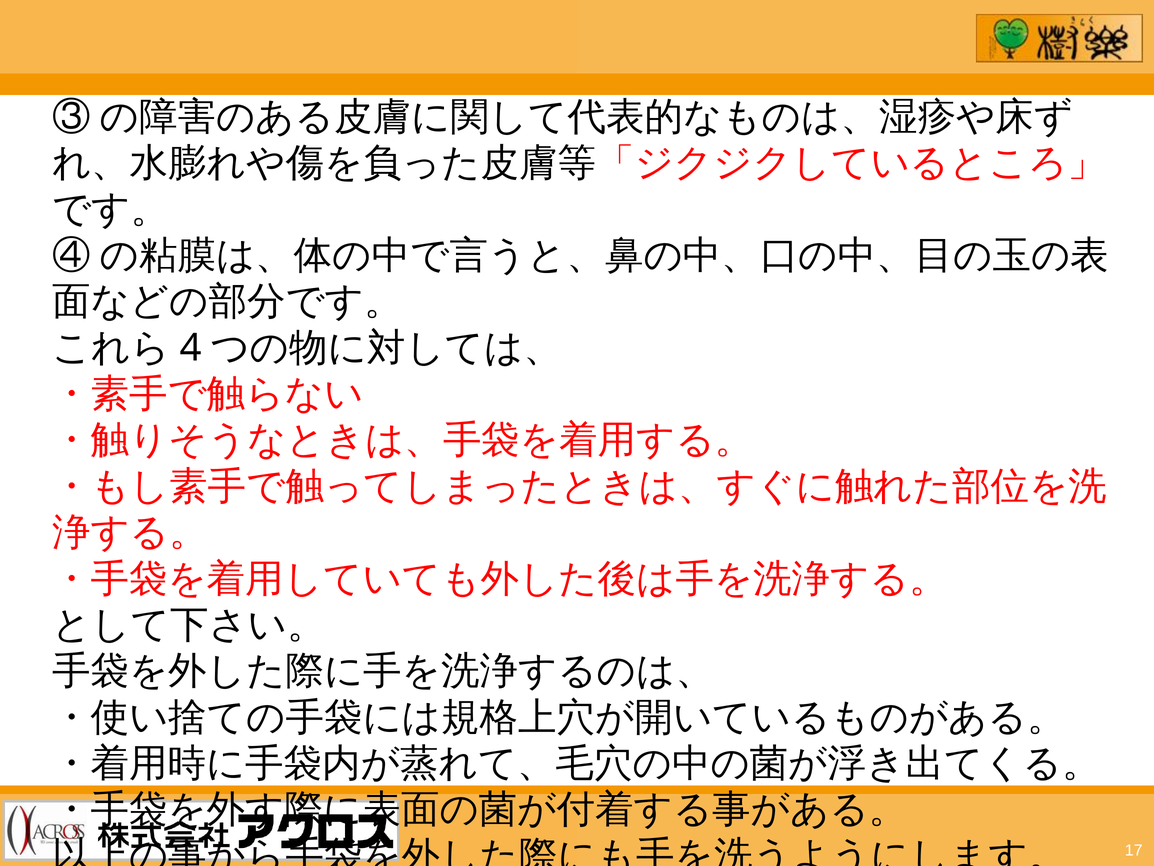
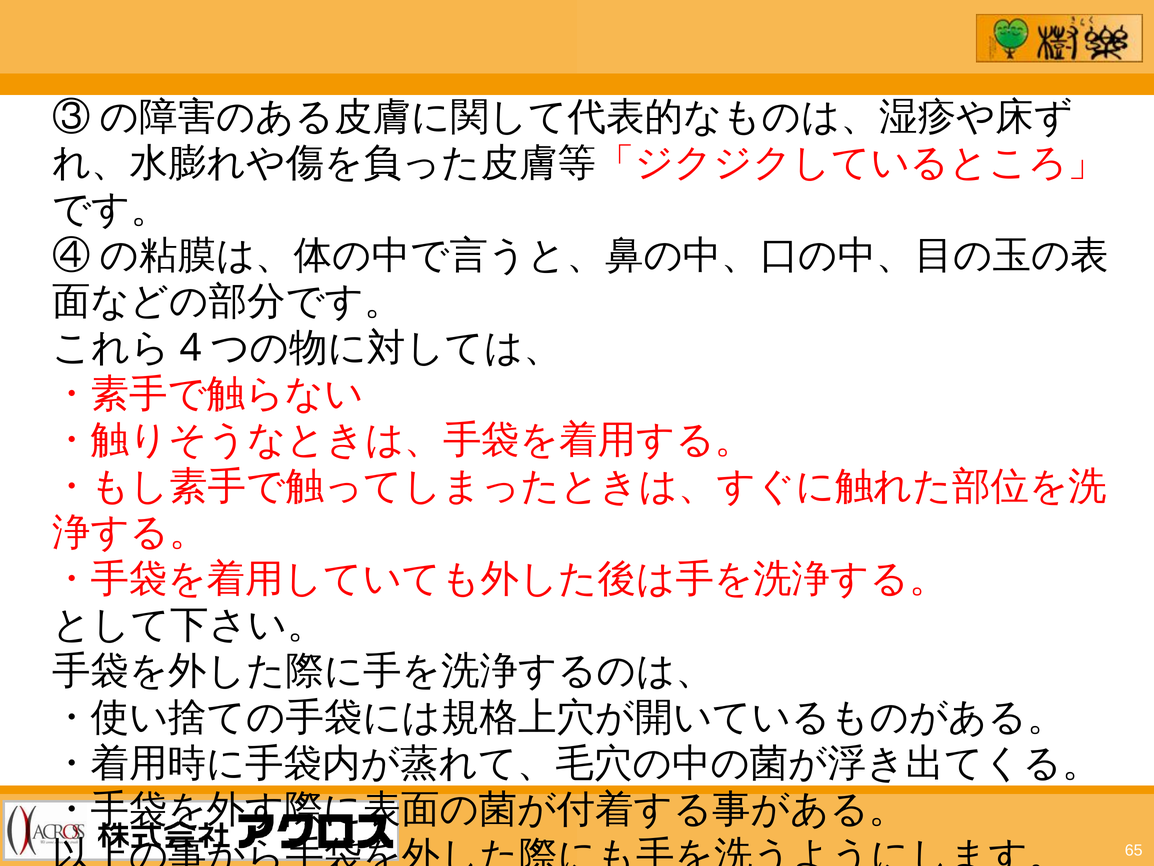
17: 17 -> 65
